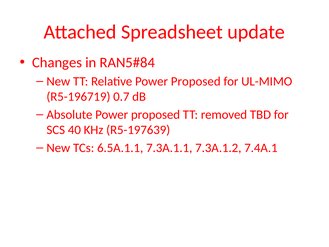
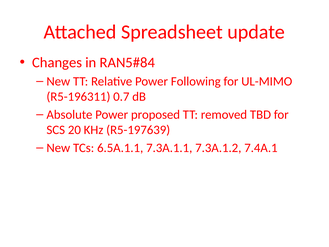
Relative Power Proposed: Proposed -> Following
R5-196719: R5-196719 -> R5-196311
40: 40 -> 20
